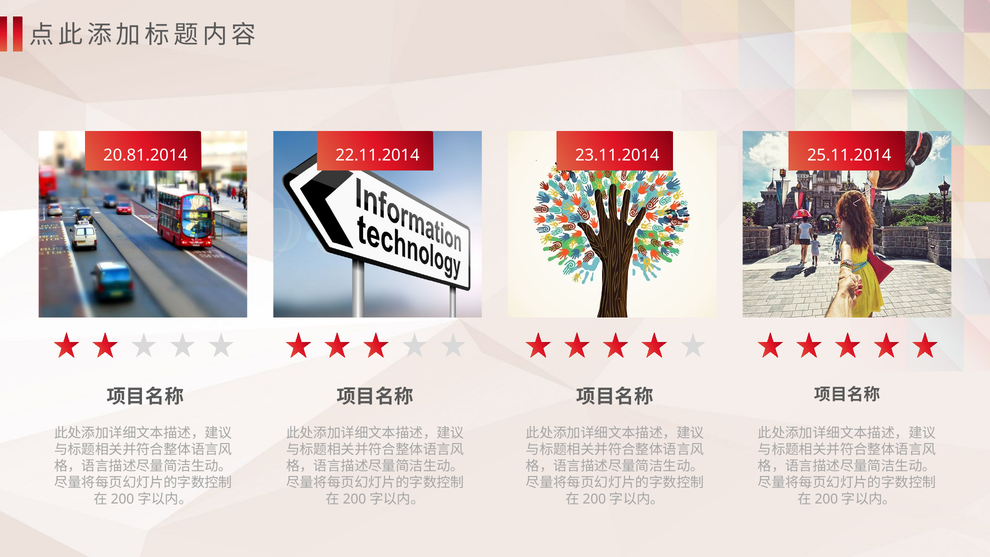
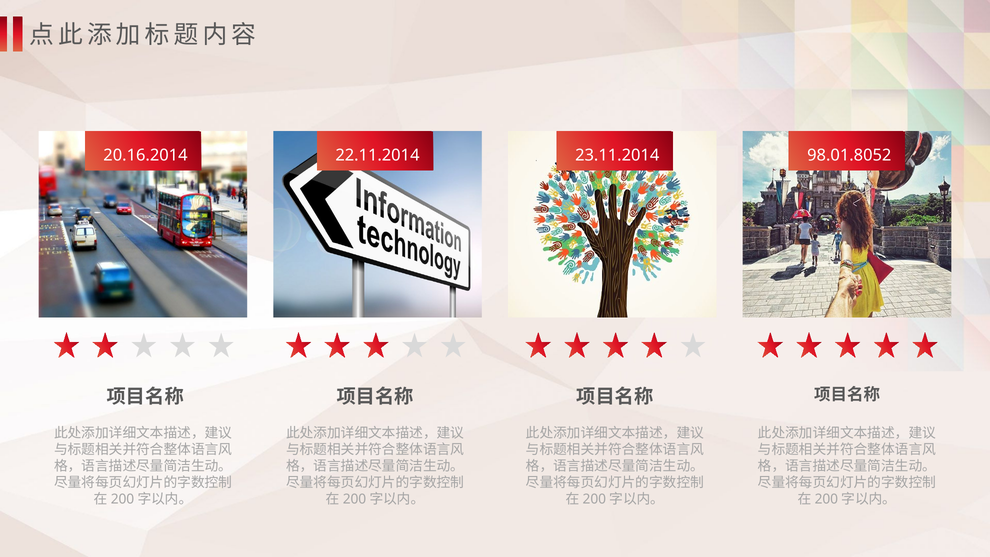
20.81.2014: 20.81.2014 -> 20.16.2014
25.11.2014: 25.11.2014 -> 98.01.8052
